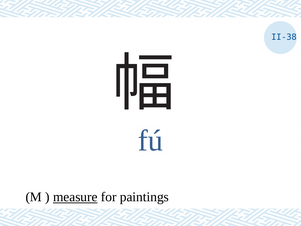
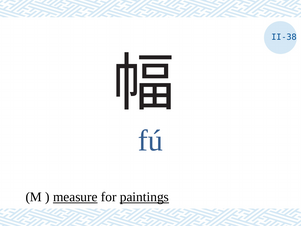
paintings underline: none -> present
